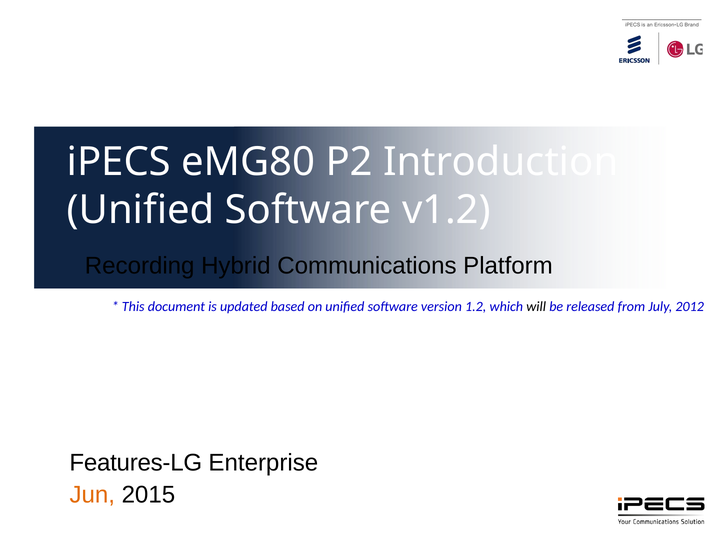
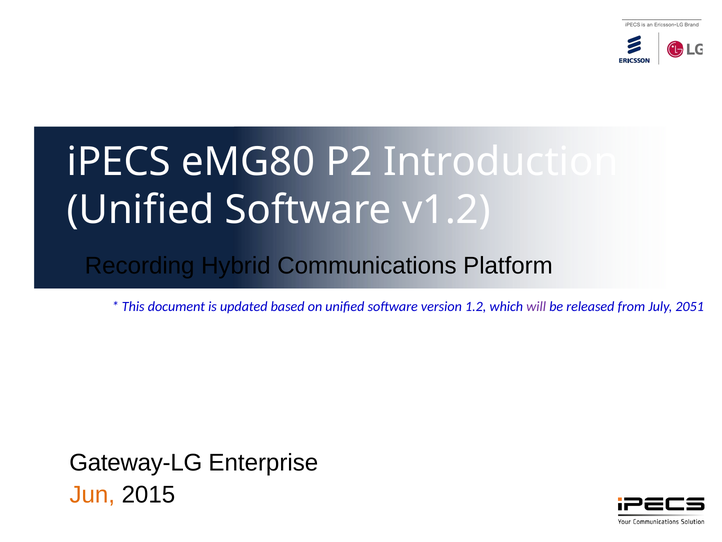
will colour: black -> purple
2012: 2012 -> 2051
Features-LG: Features-LG -> Gateway-LG
